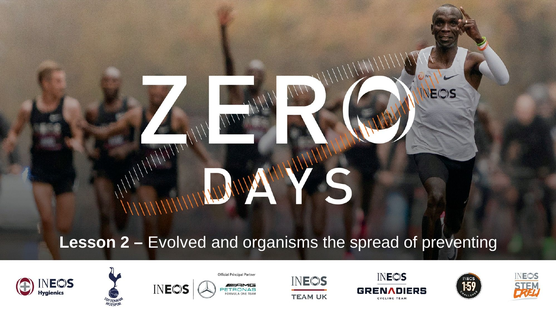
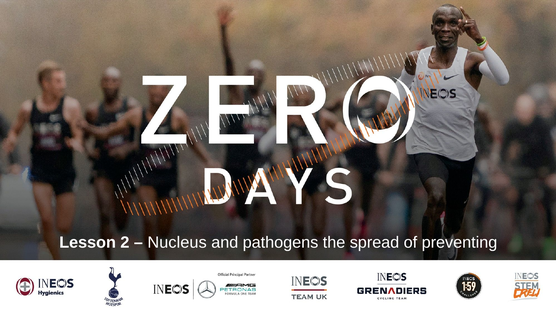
Evolved: Evolved -> Nucleus
organisms: organisms -> pathogens
